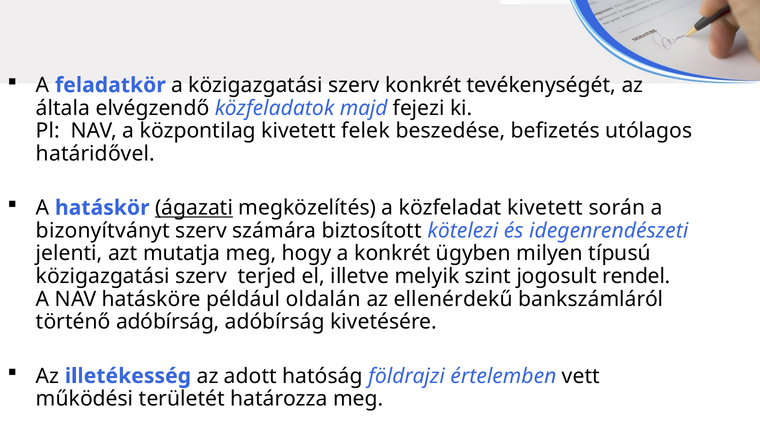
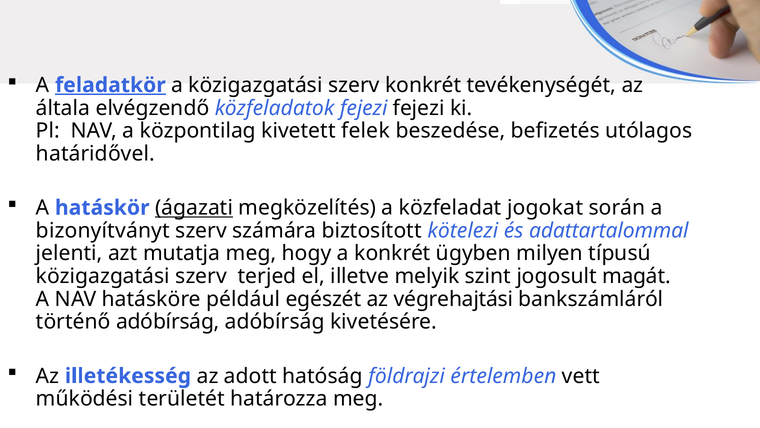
feladatkör underline: none -> present
közfeladatok majd: majd -> fejezi
közfeladat kivetett: kivetett -> jogokat
idegenrendészeti: idegenrendészeti -> adattartalommal
rendel: rendel -> magát
oldalán: oldalán -> egészét
ellenérdekű: ellenérdekű -> végrehajtási
